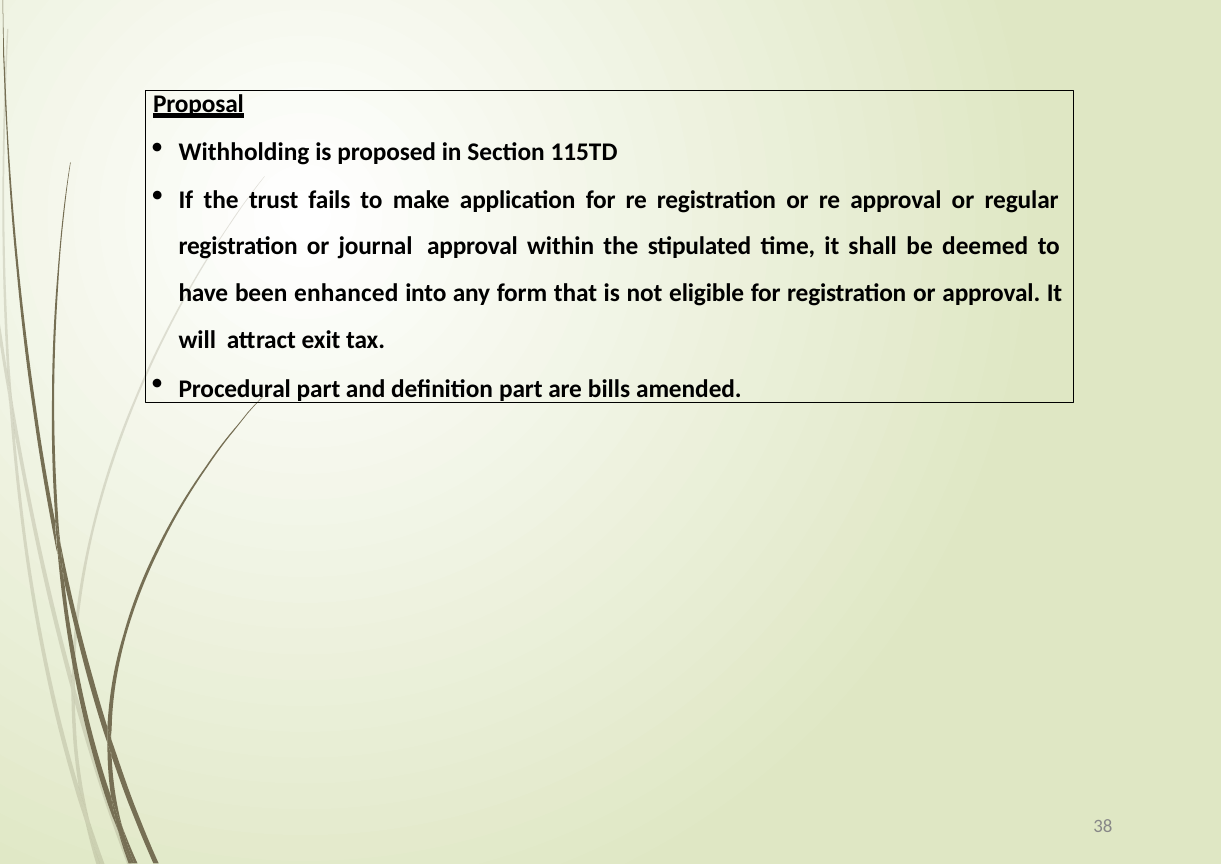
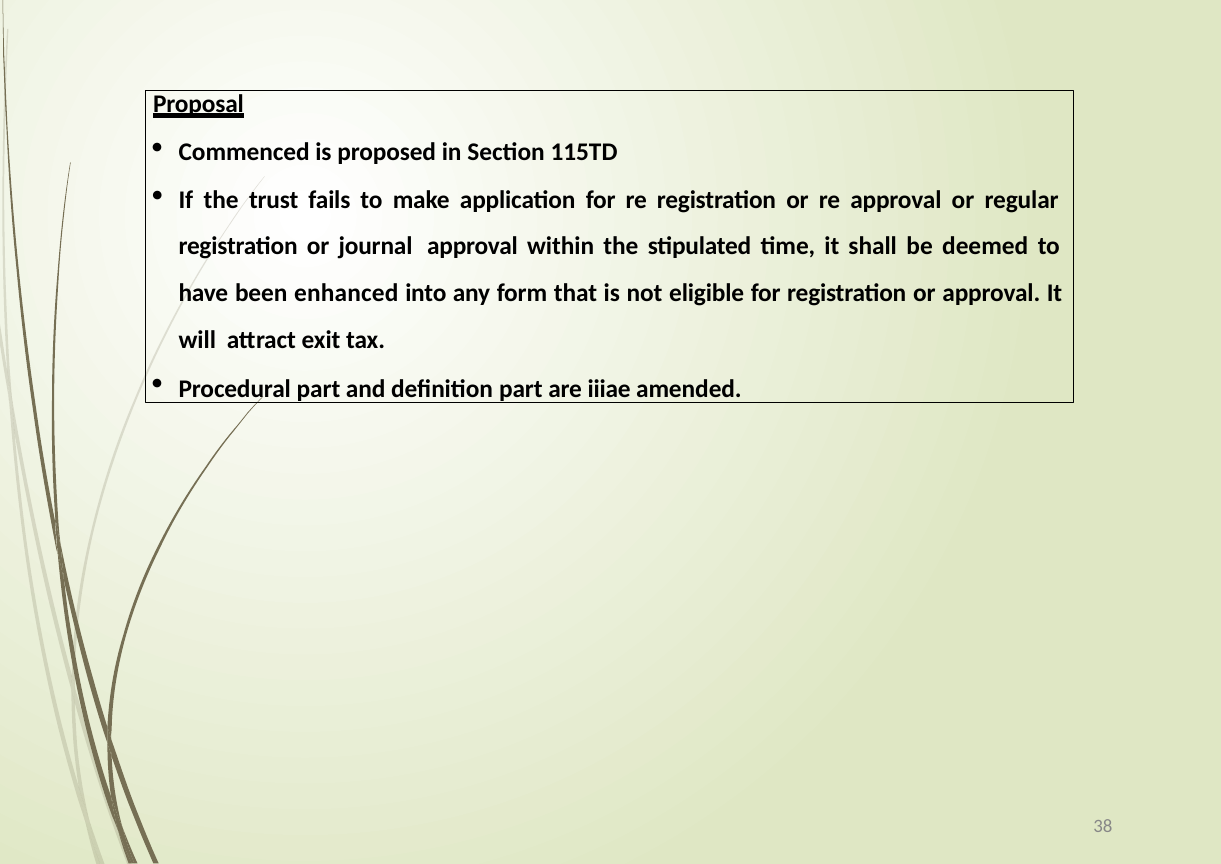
Withholding: Withholding -> Commenced
bills: bills -> iiiae
